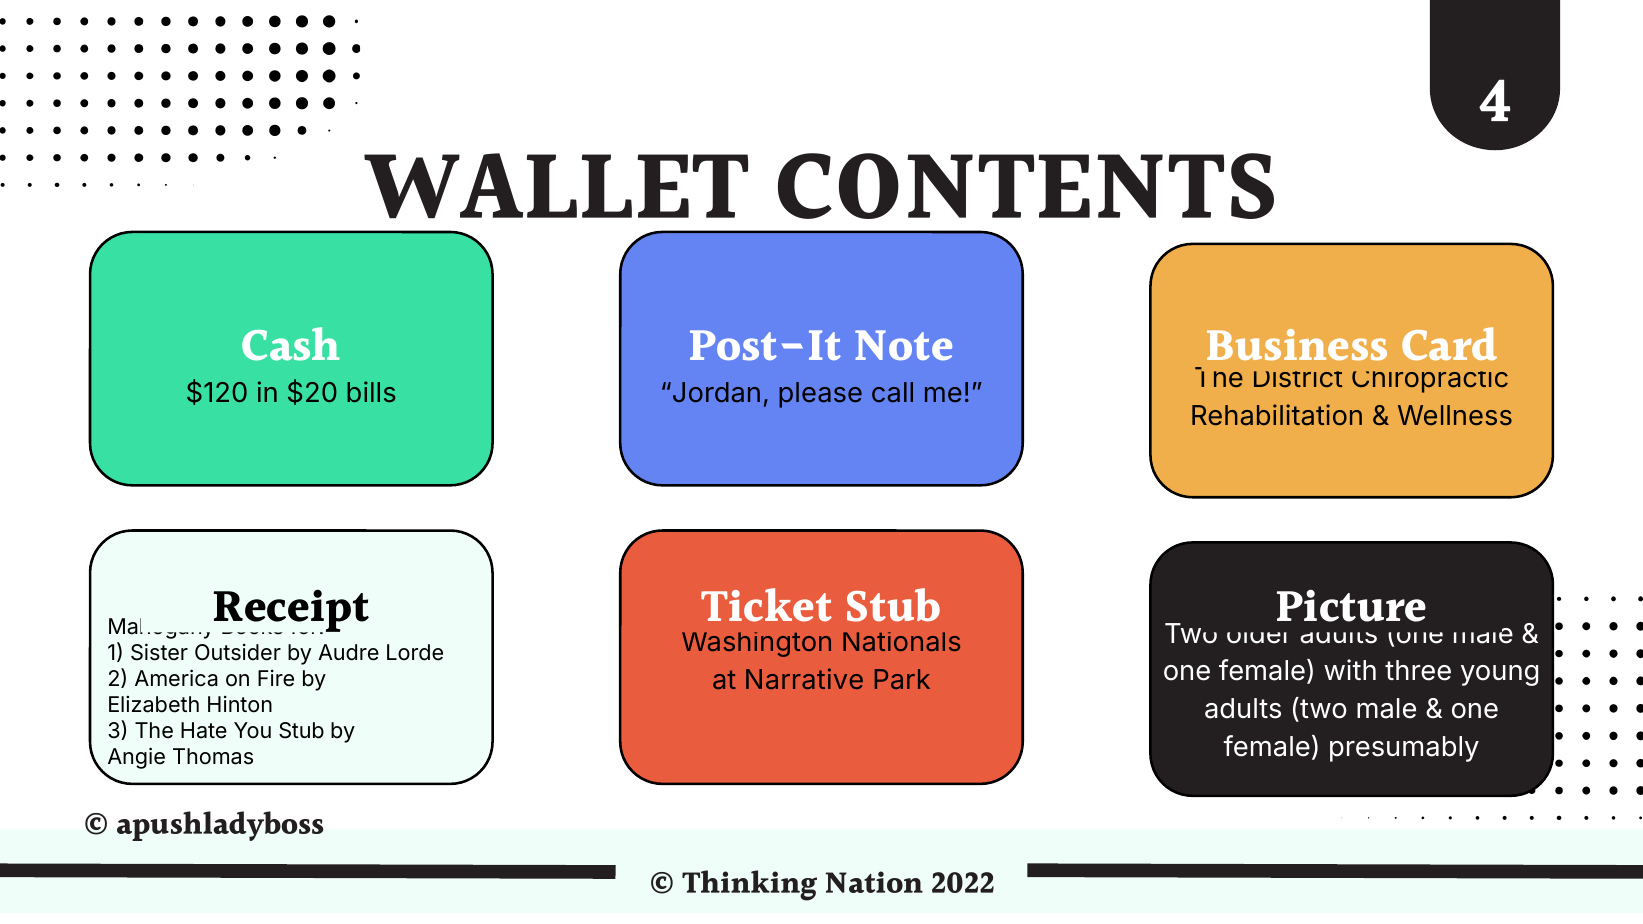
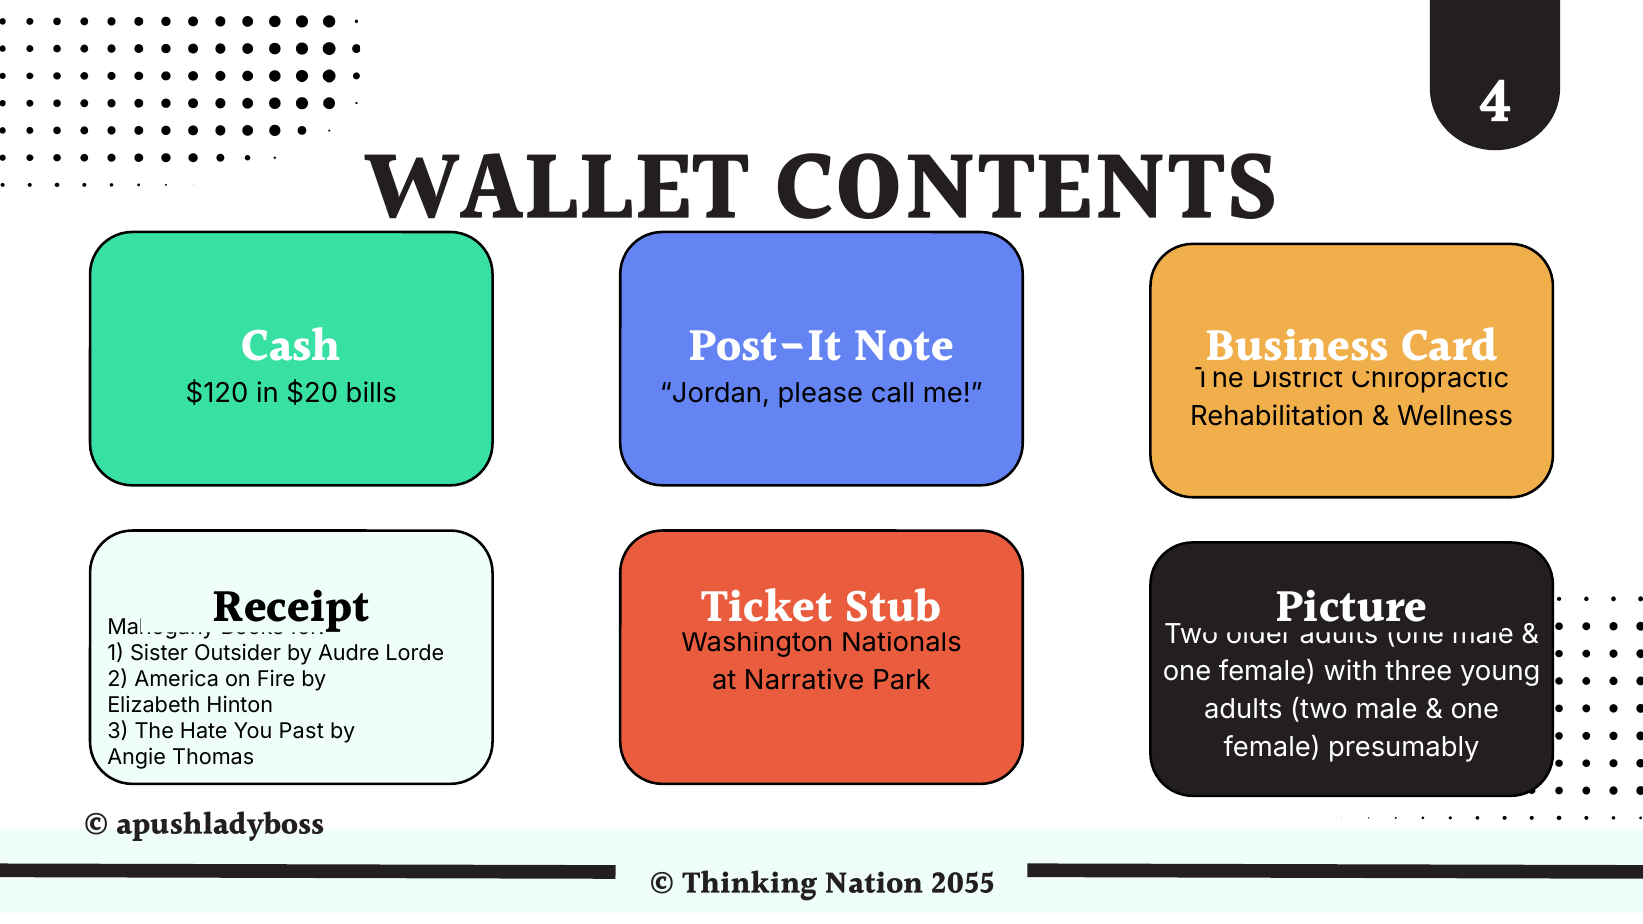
You Stub: Stub -> Past
2022: 2022 -> 2055
